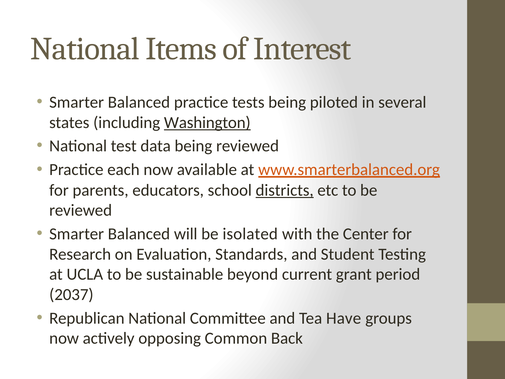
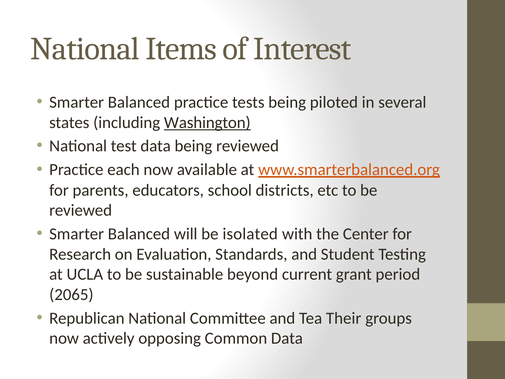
districts underline: present -> none
2037: 2037 -> 2065
Have: Have -> Their
Common Back: Back -> Data
